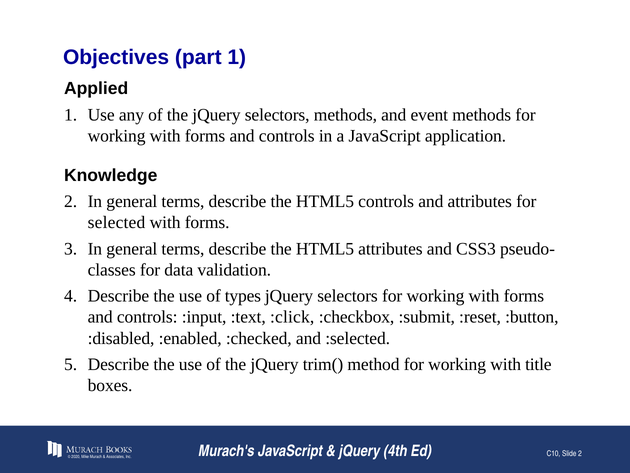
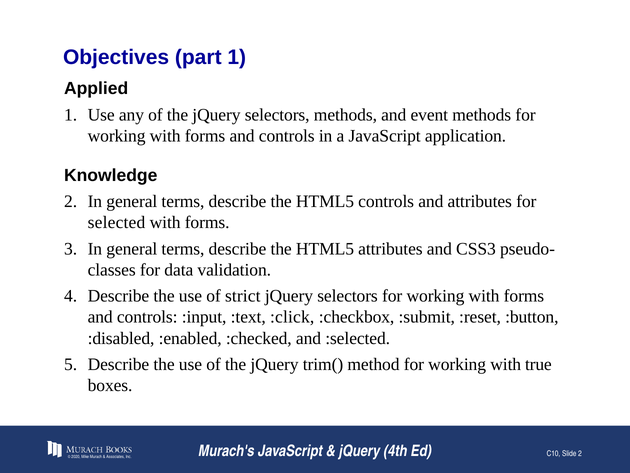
types: types -> strict
title: title -> true
